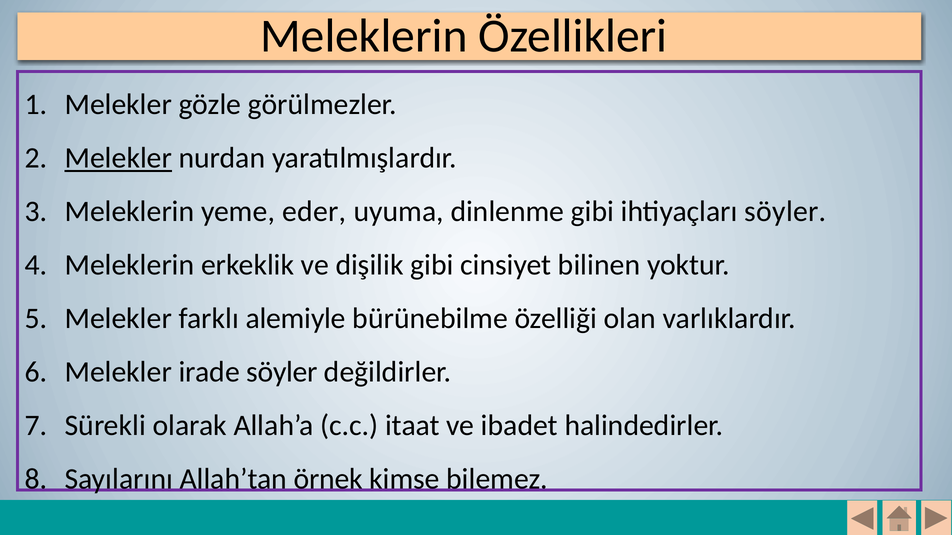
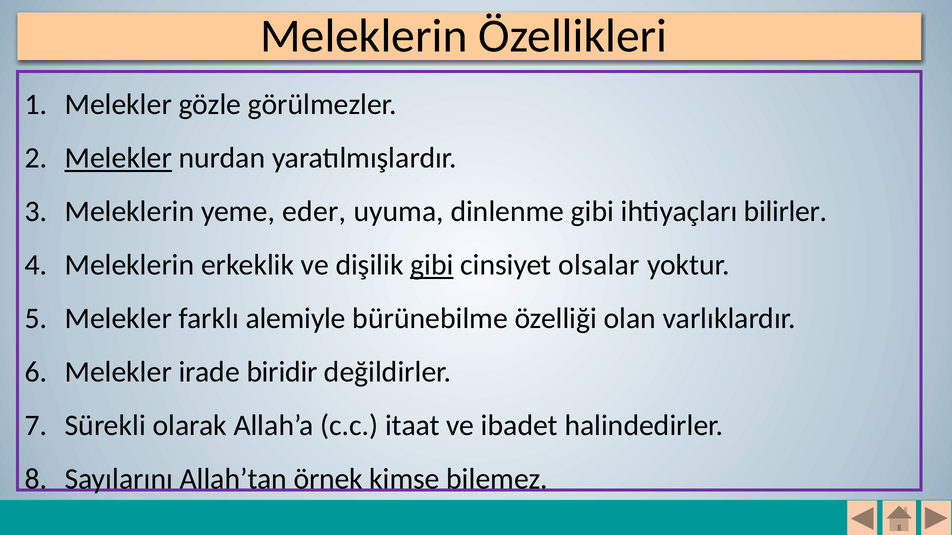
ihtiyaçları söyler: söyler -> bilirler
gibi at (432, 265) underline: none -> present
bilinen: bilinen -> olsalar
irade söyler: söyler -> biridir
